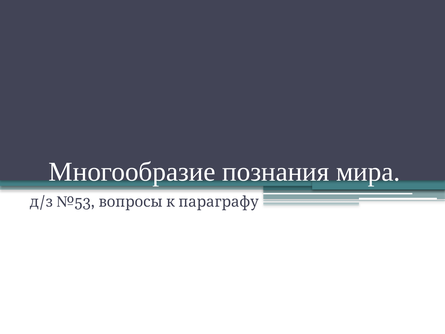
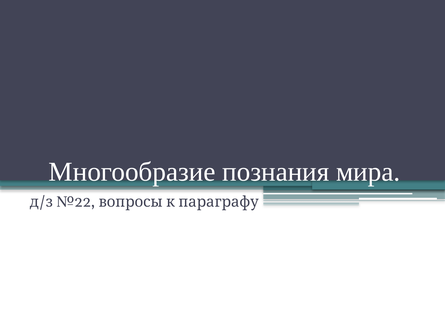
№53: №53 -> №22
